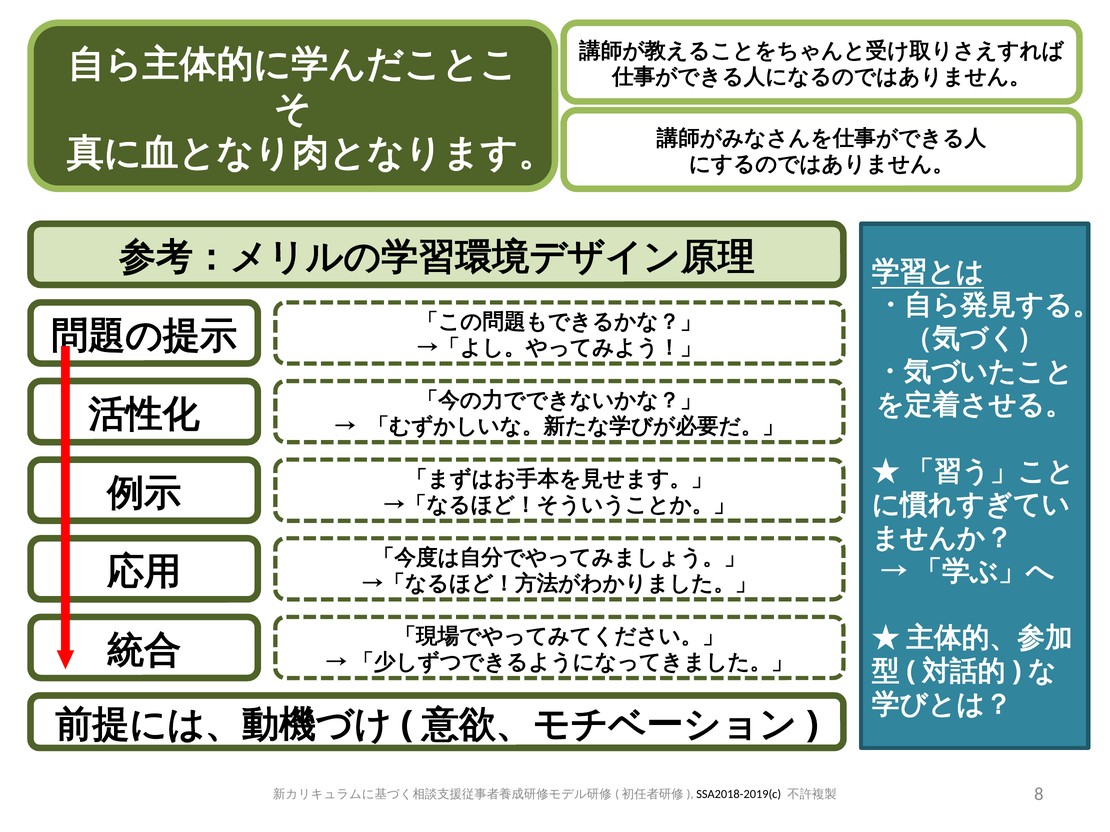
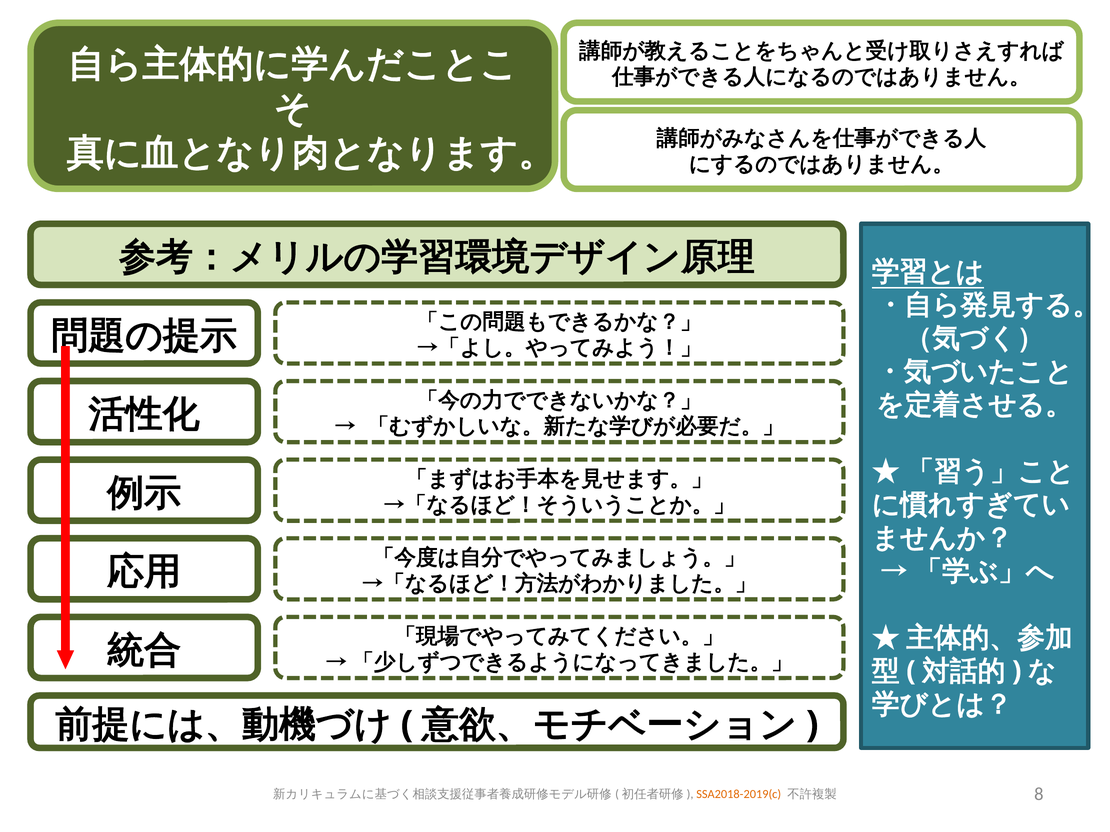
SSA2018-2019(c colour: black -> orange
